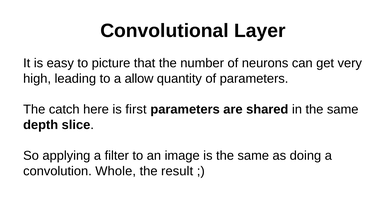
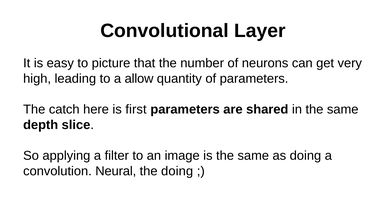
Whole: Whole -> Neural
the result: result -> doing
